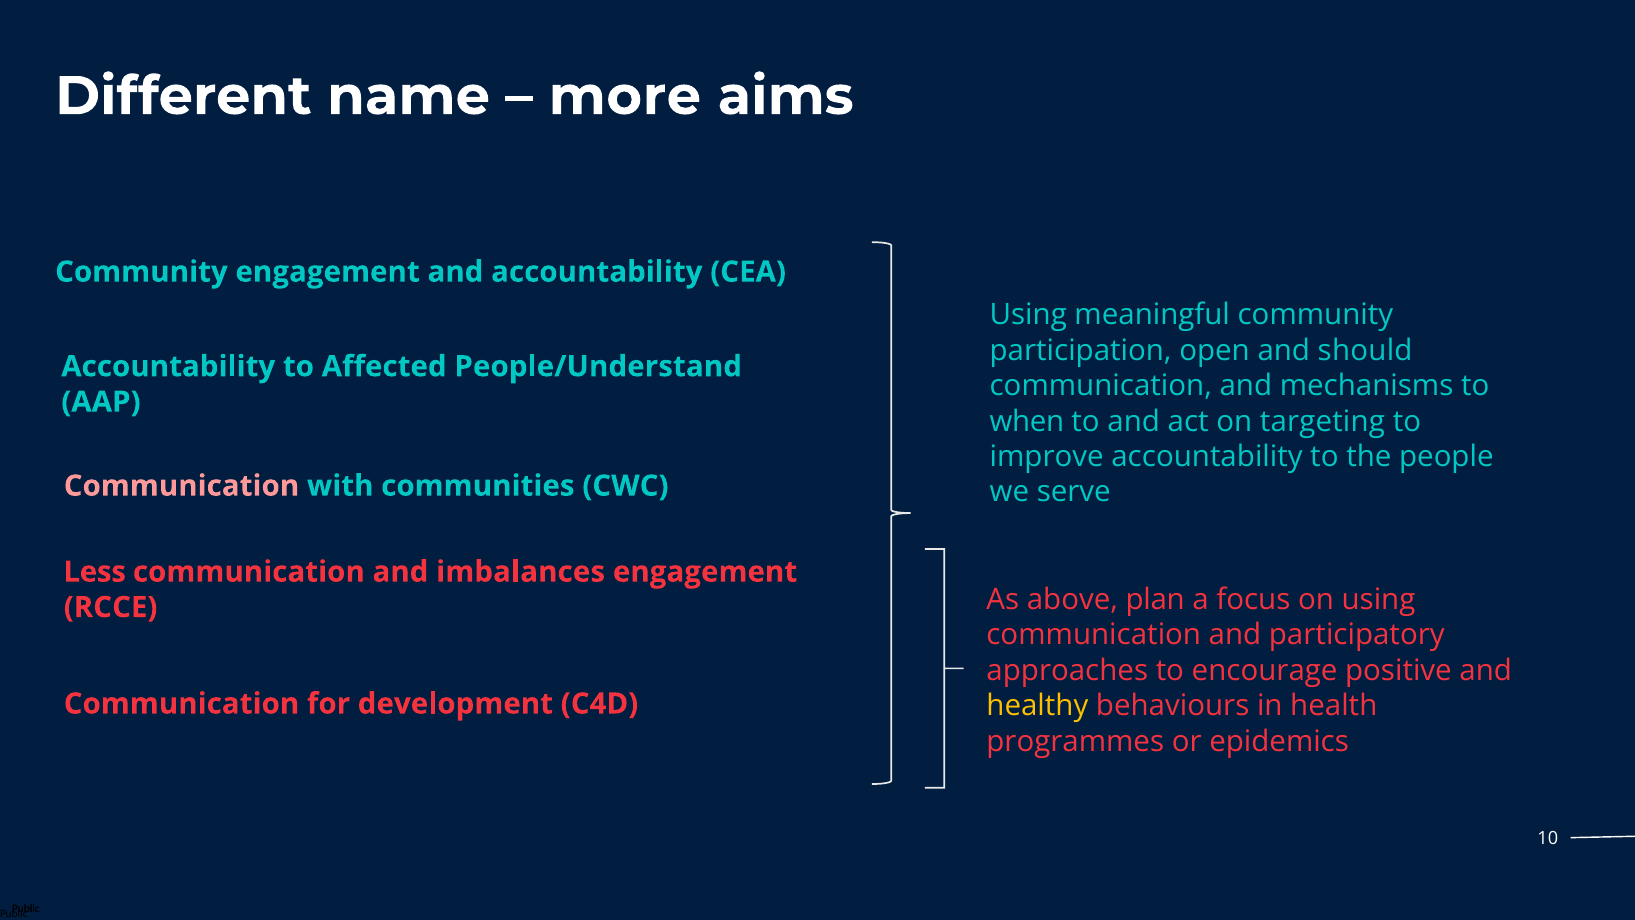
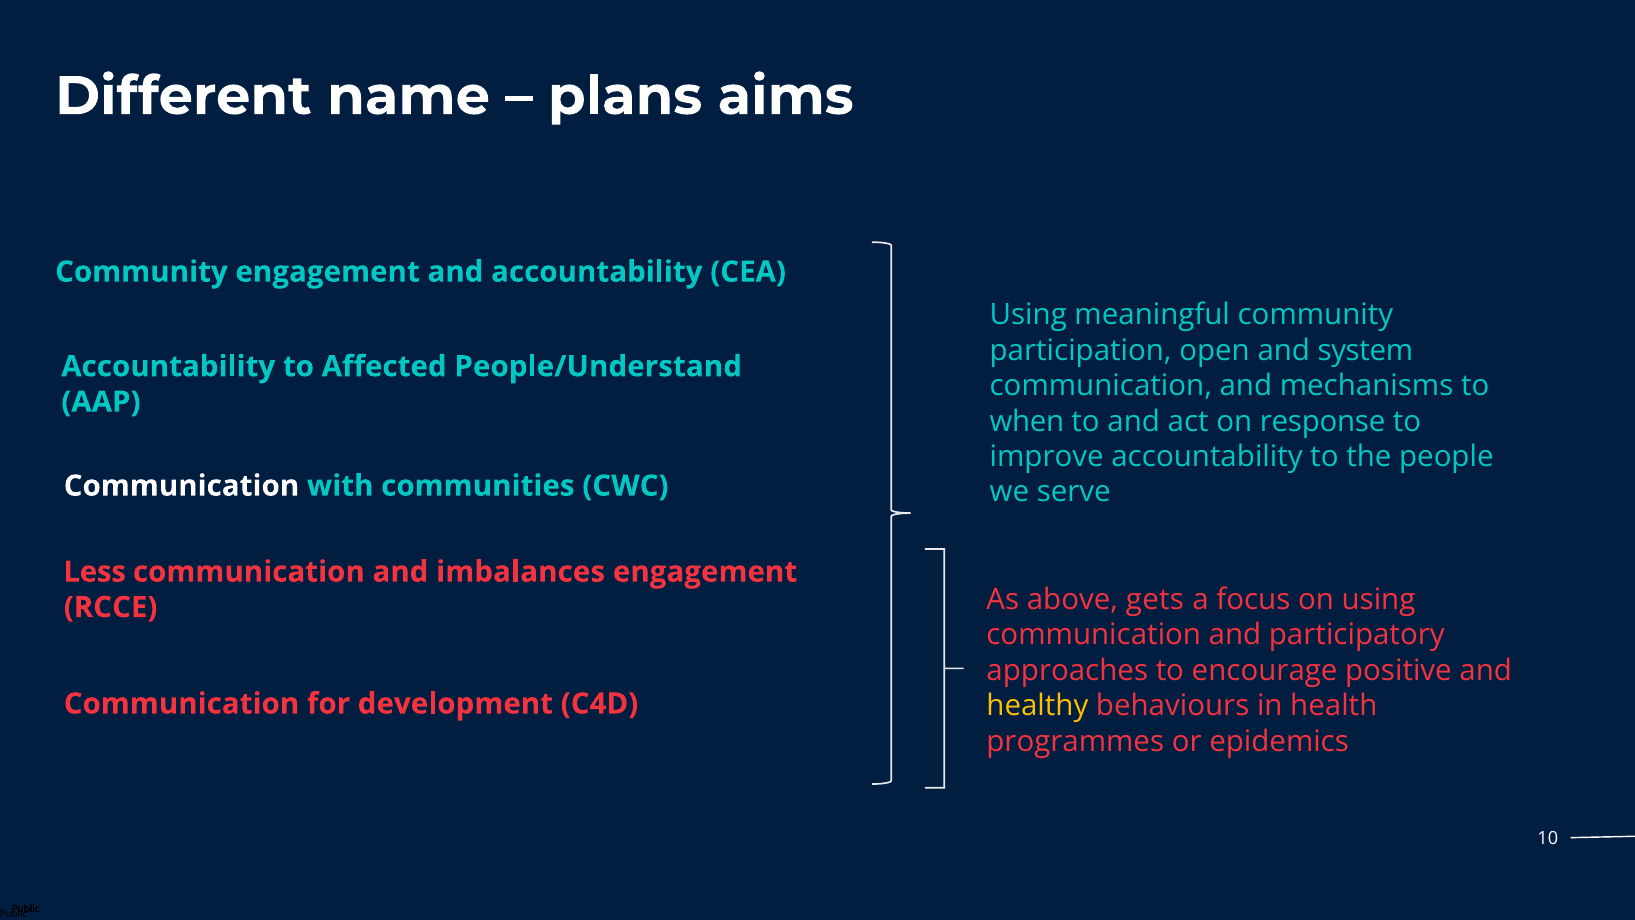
more: more -> plans
should: should -> system
targeting: targeting -> response
Communication at (181, 486) colour: pink -> white
plan: plan -> gets
